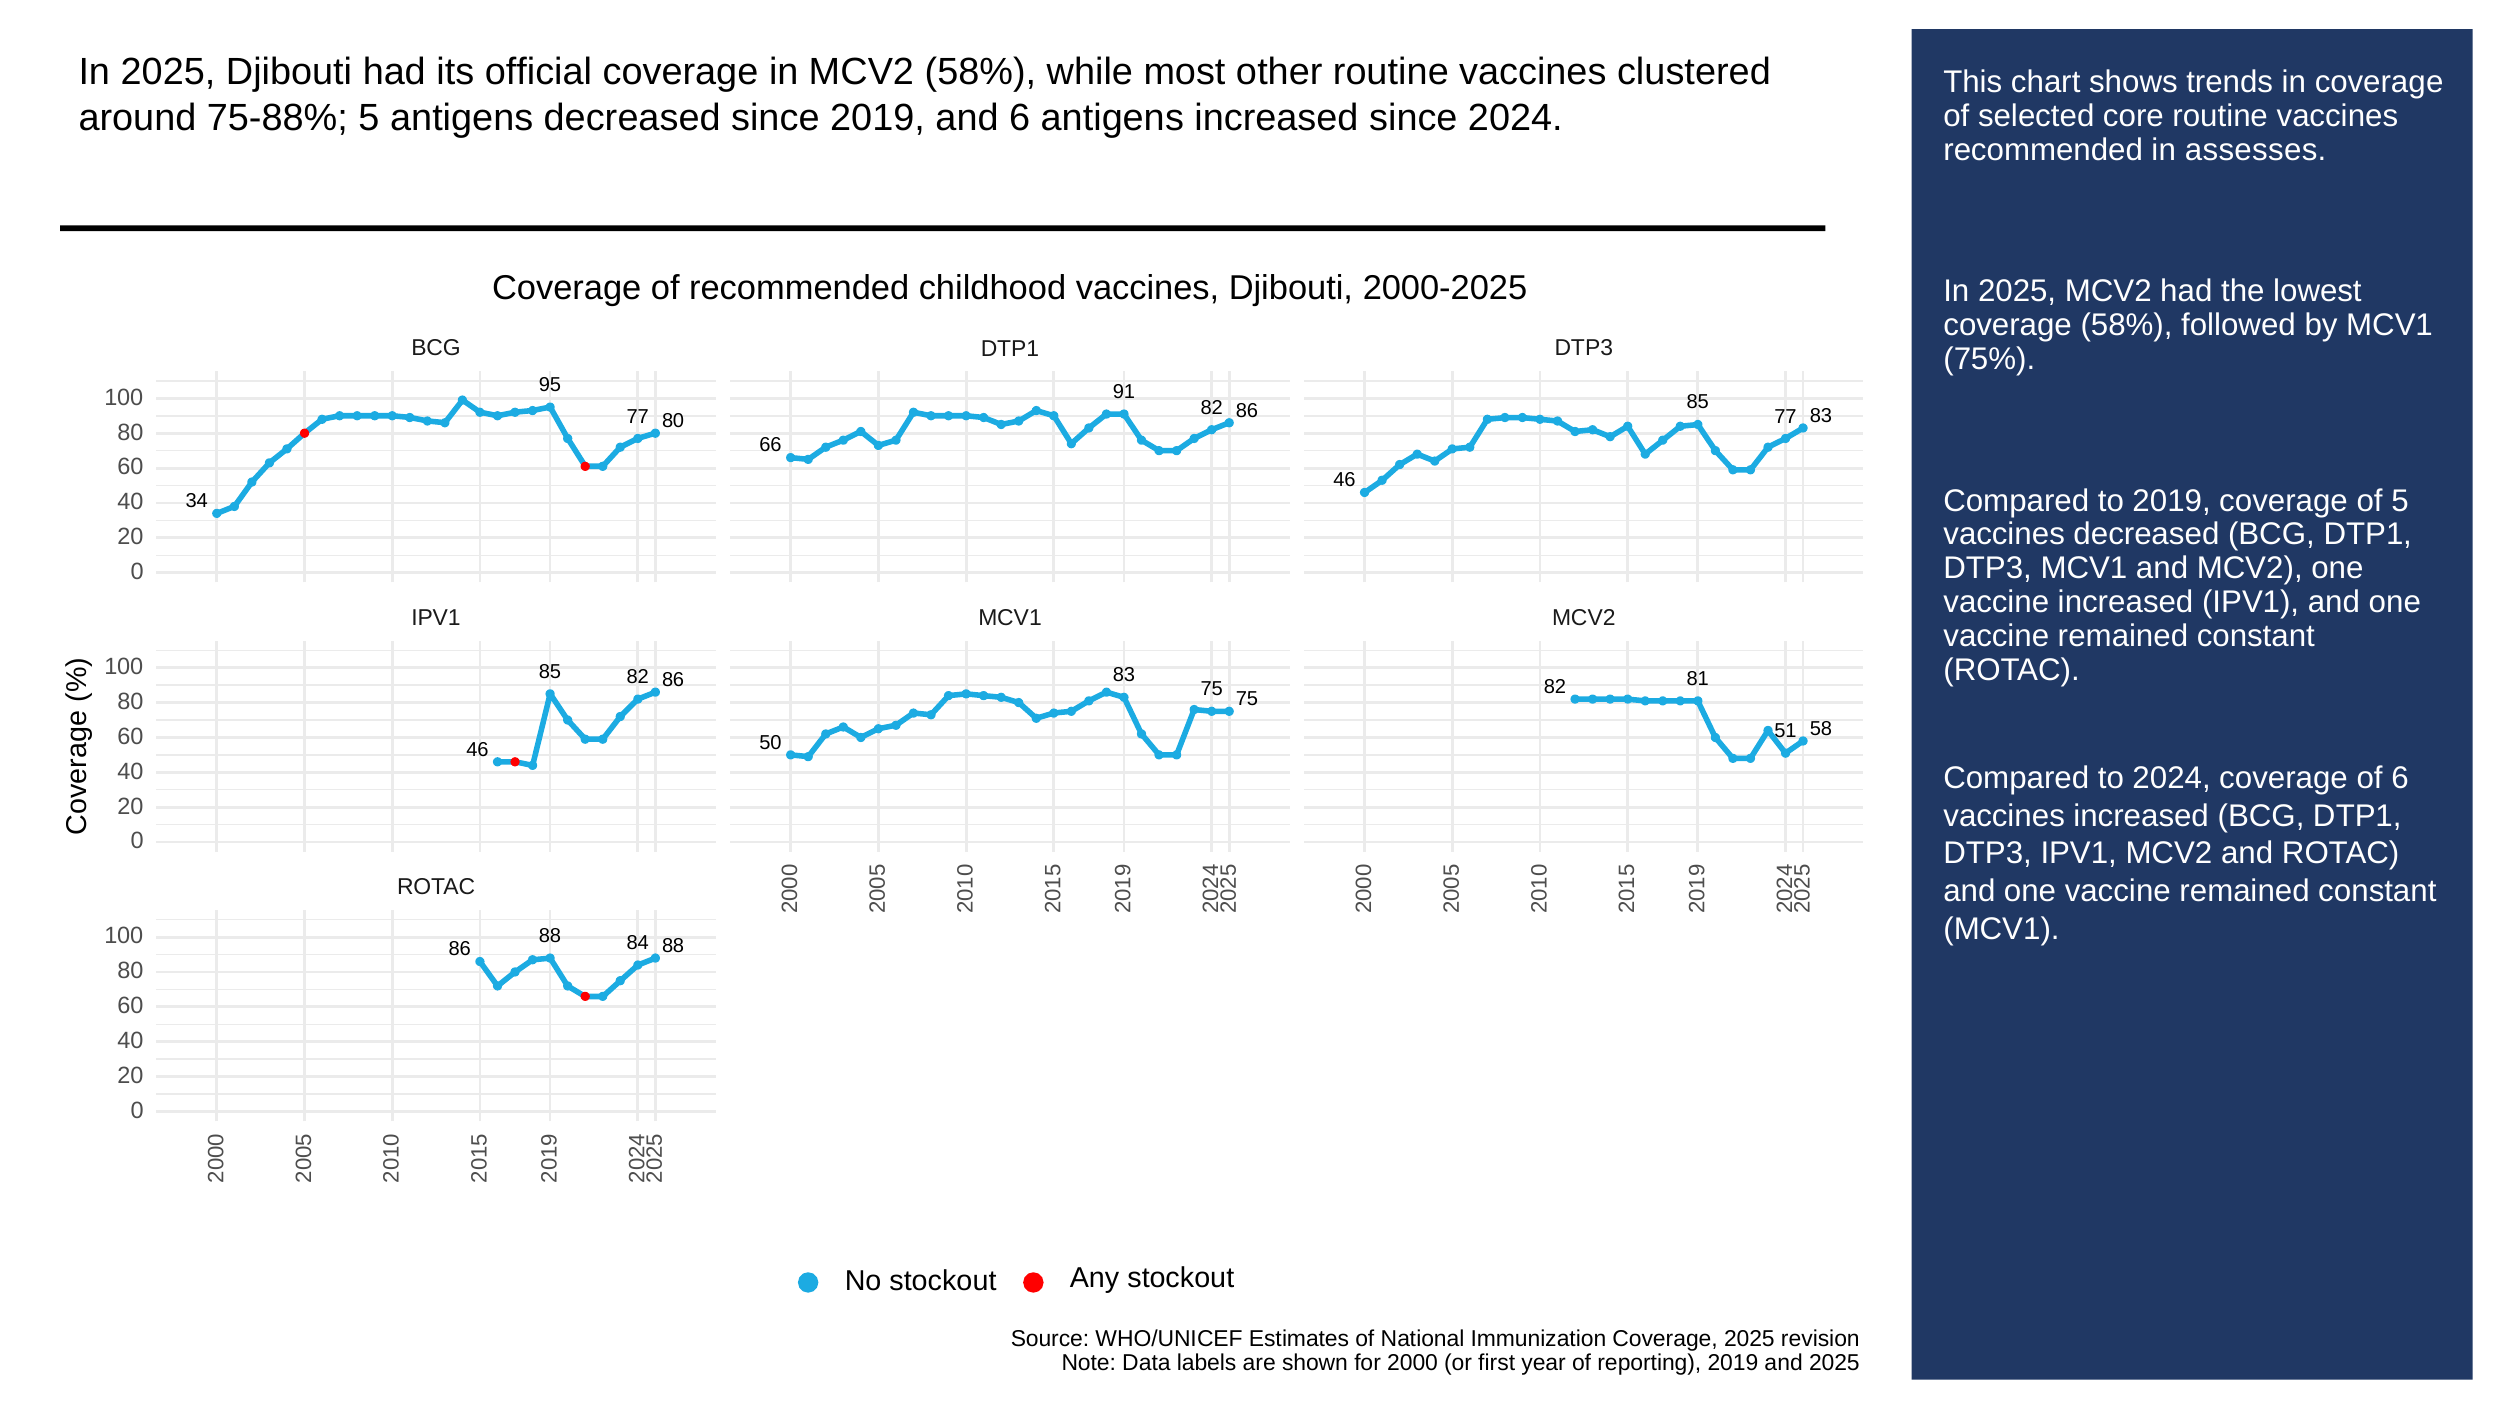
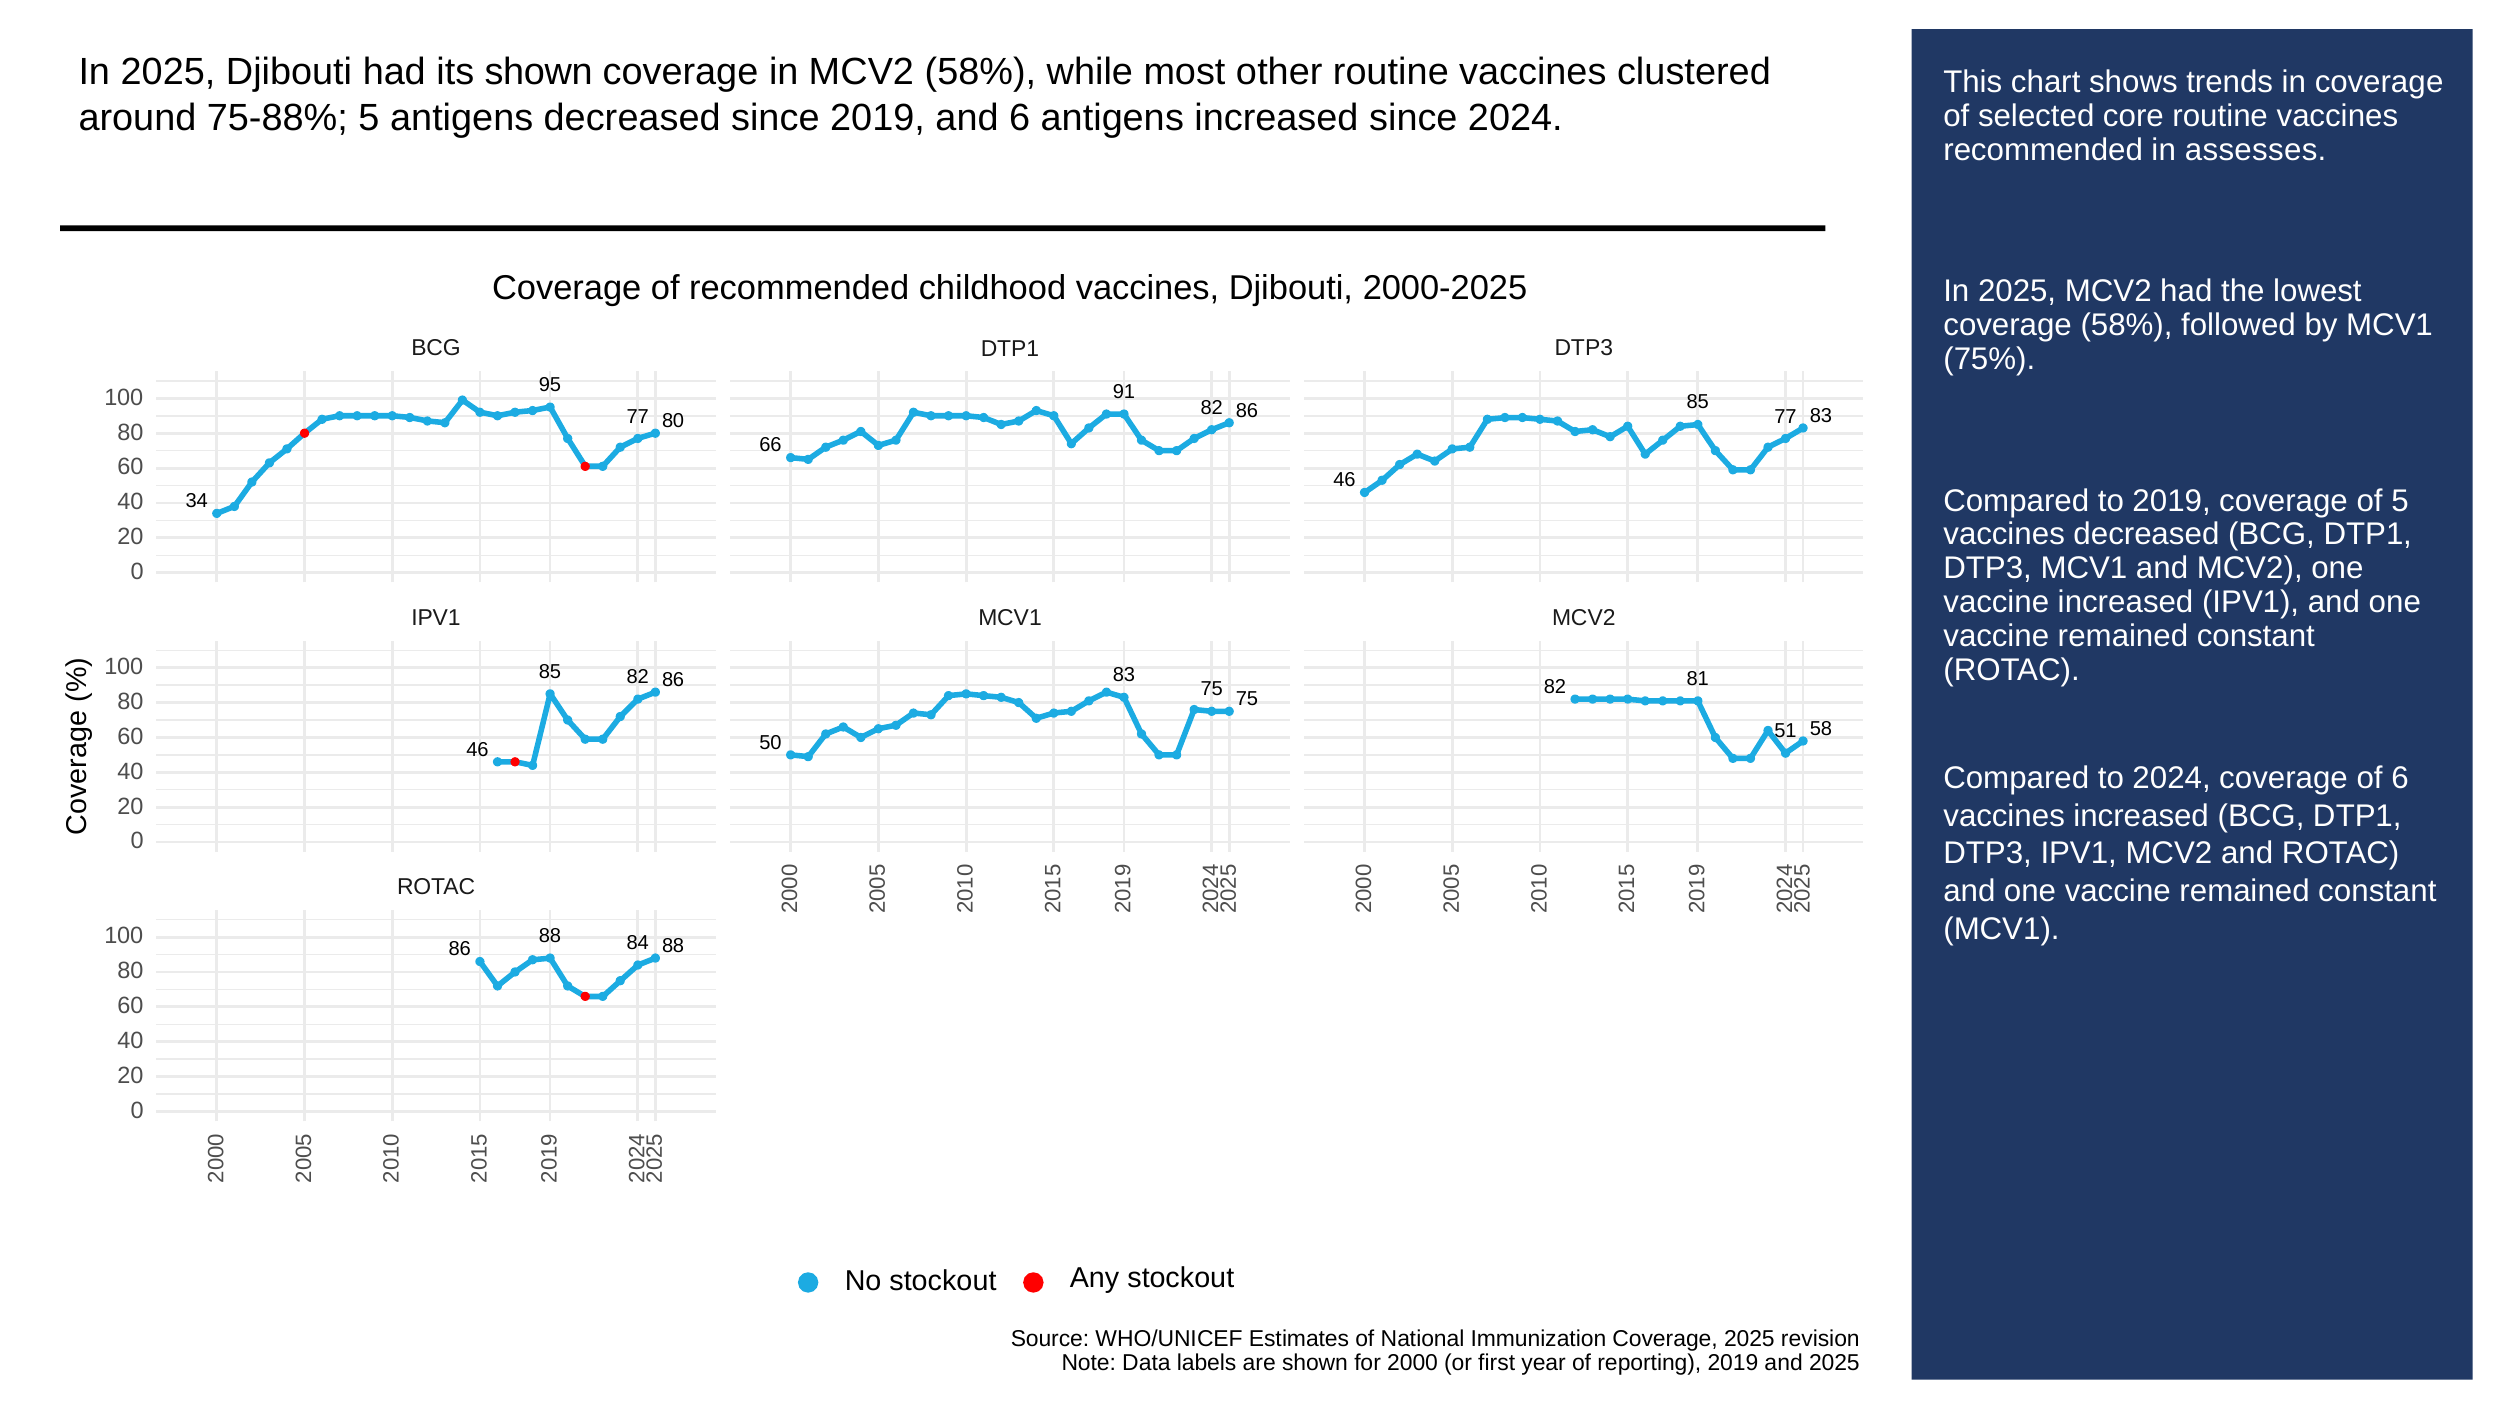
its official: official -> shown
